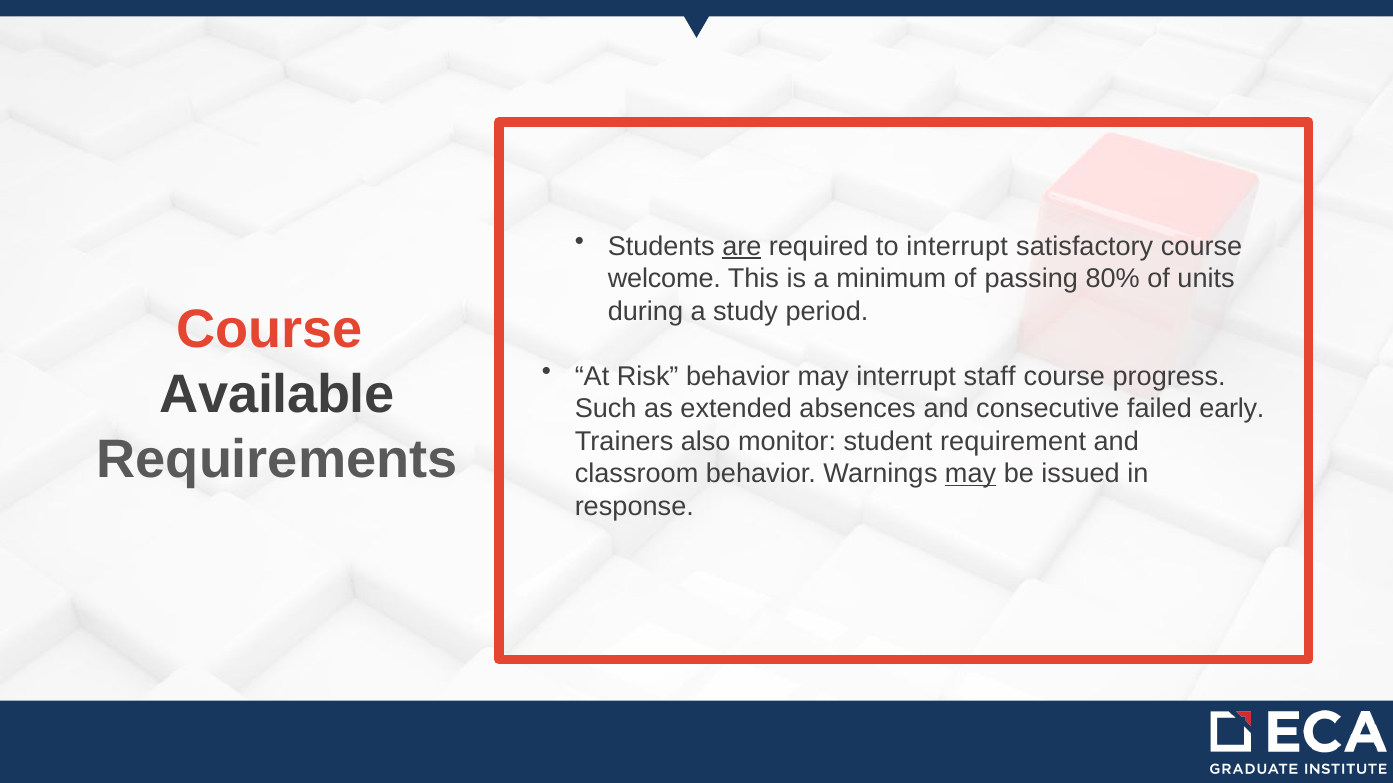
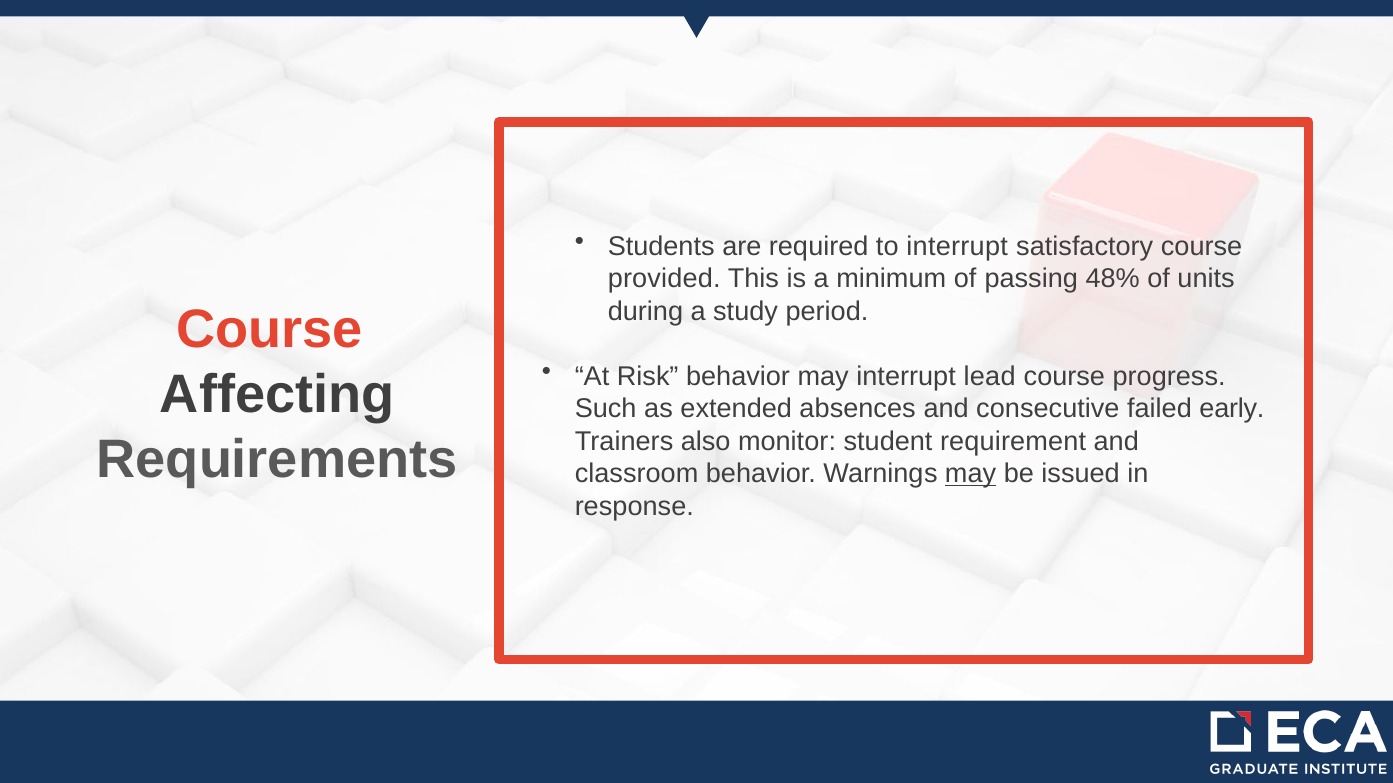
are underline: present -> none
welcome: welcome -> provided
80%: 80% -> 48%
staff: staff -> lead
Available: Available -> Affecting
